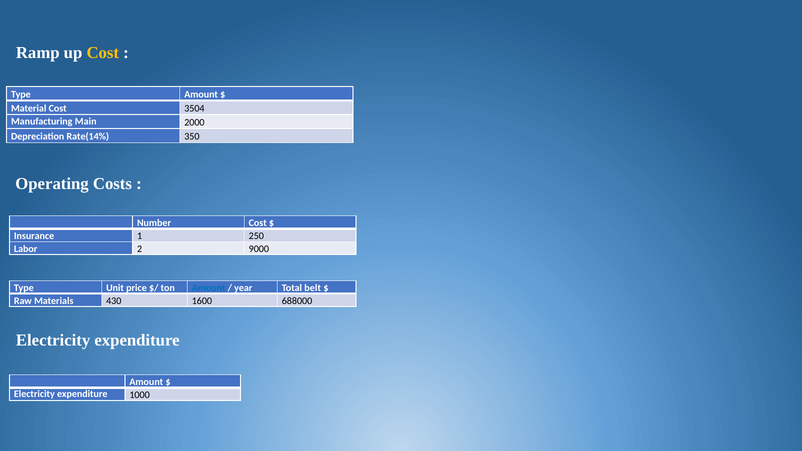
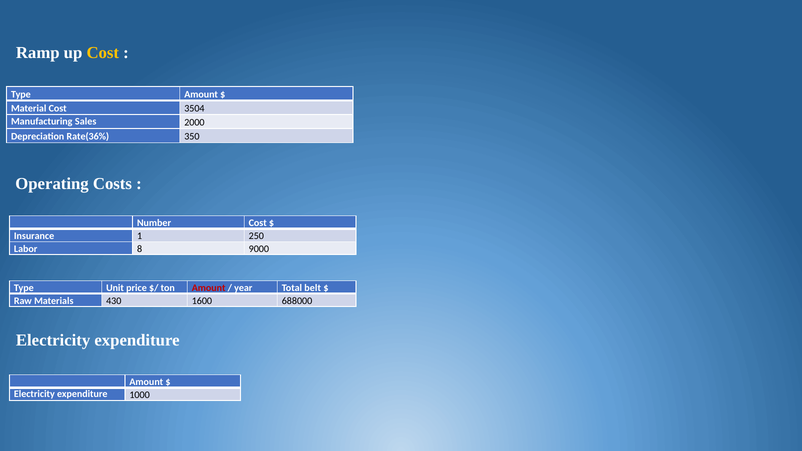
Main: Main -> Sales
Rate(14%: Rate(14% -> Rate(36%
2: 2 -> 8
Amount at (209, 288) colour: blue -> red
